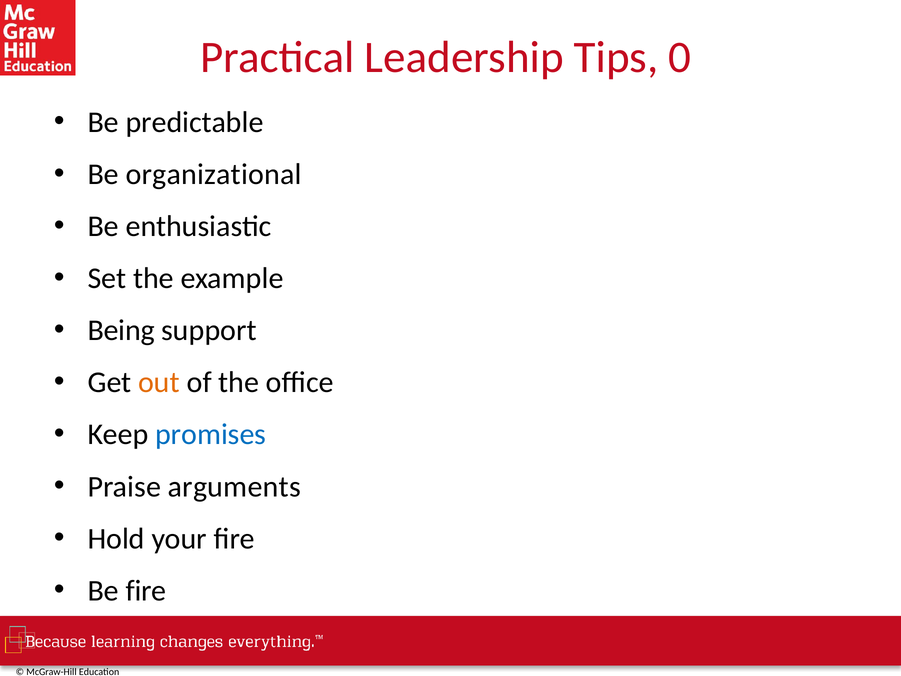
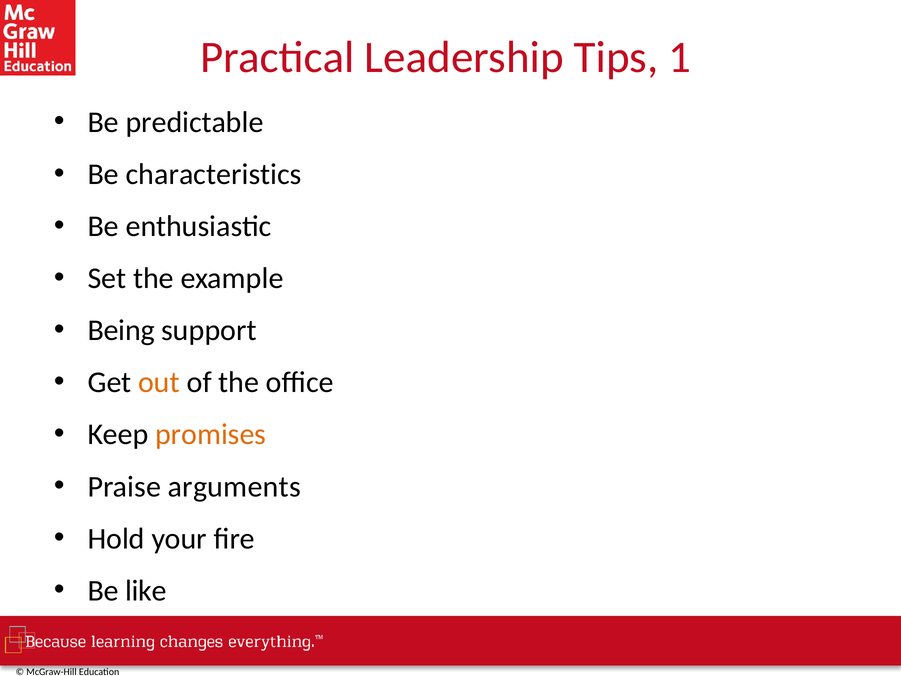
0: 0 -> 1
organizational: organizational -> characteristics
promises colour: blue -> orange
Be fire: fire -> like
